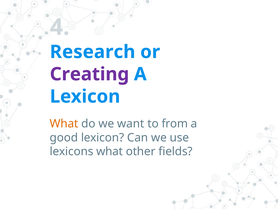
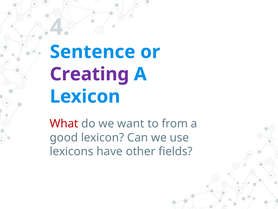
Research: Research -> Sentence
What at (64, 123) colour: orange -> red
lexicons what: what -> have
